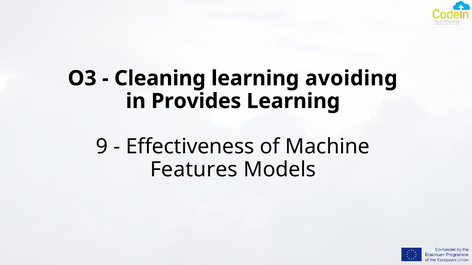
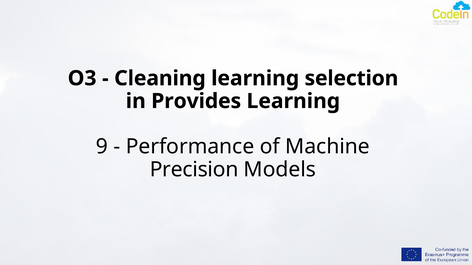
avoiding: avoiding -> selection
Effectiveness: Effectiveness -> Performance
Features: Features -> Precision
